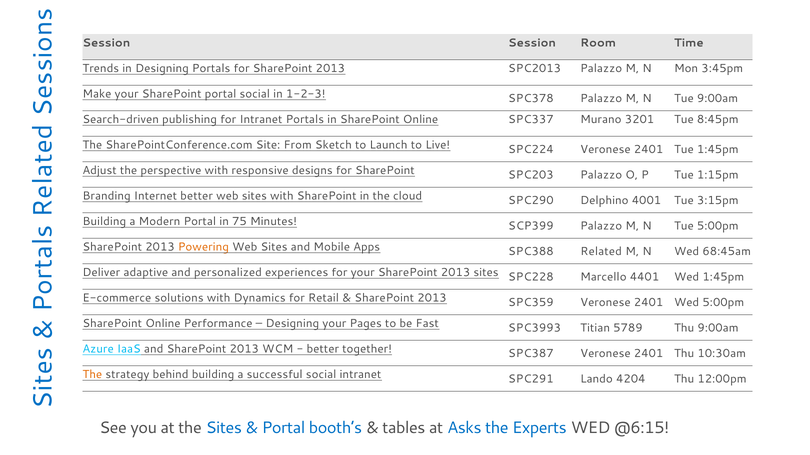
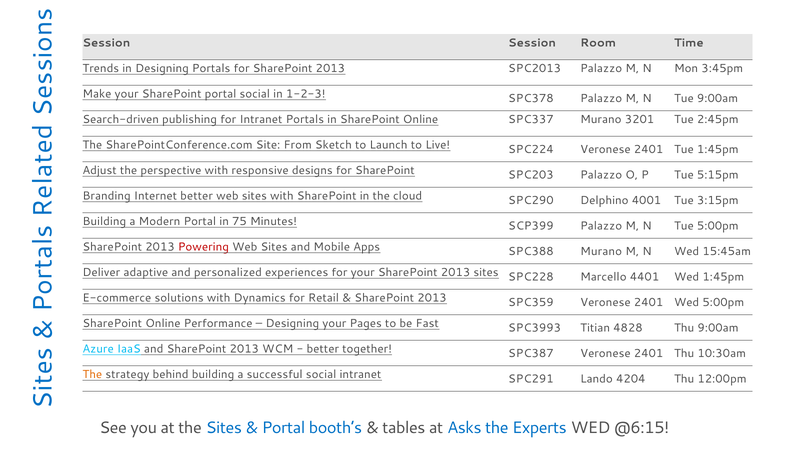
8:45pm: 8:45pm -> 2:45pm
1:15pm: 1:15pm -> 5:15pm
Powering colour: orange -> red
SPC388 Related: Related -> Murano
68:45am: 68:45am -> 15:45am
5789: 5789 -> 4828
